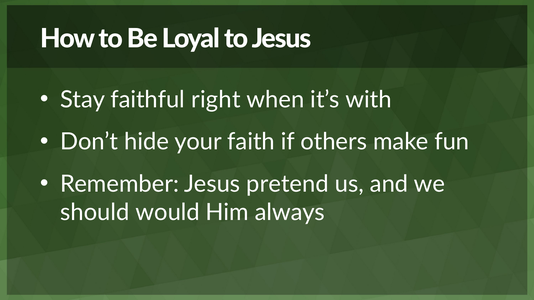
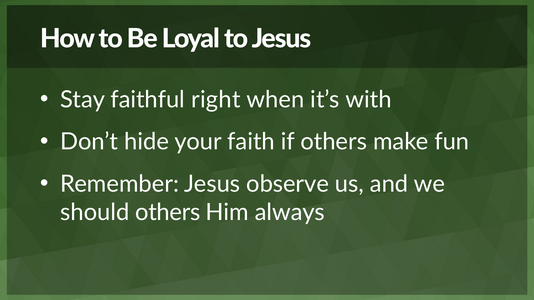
pretend: pretend -> observe
should would: would -> others
